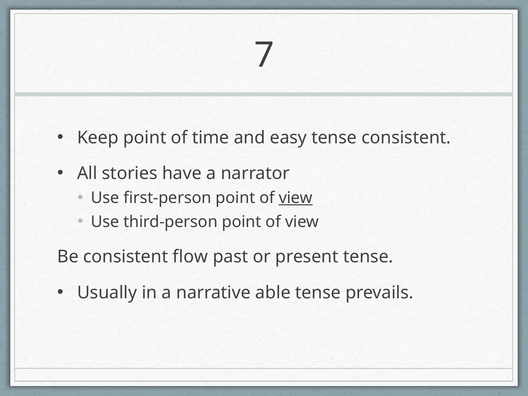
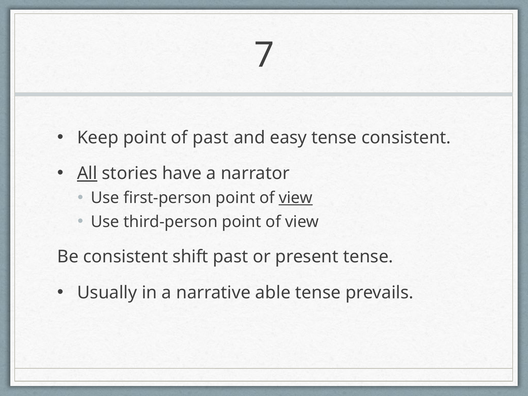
of time: time -> past
All underline: none -> present
flow: flow -> shift
